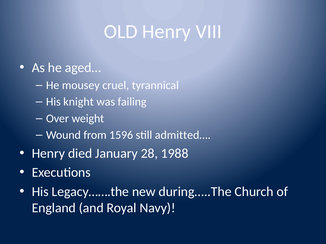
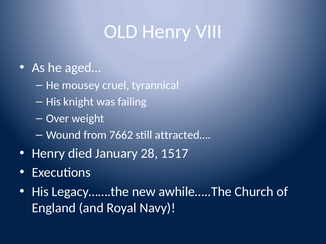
1596: 1596 -> 7662
admitted…: admitted… -> attracted…
1988: 1988 -> 1517
during…..The: during…..The -> awhile…..The
